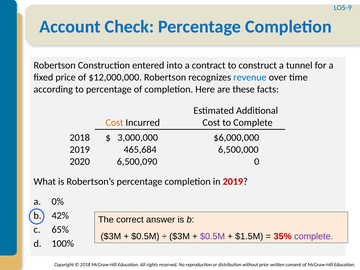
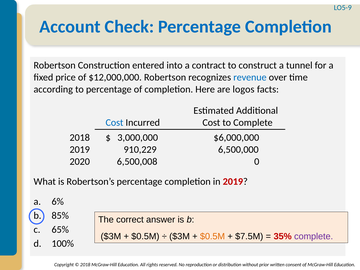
these: these -> logos
Cost at (114, 122) colour: orange -> blue
465,684: 465,684 -> 910,229
6,500,090: 6,500,090 -> 6,500,008
0%: 0% -> 6%
42%: 42% -> 85%
$0.5M at (212, 236) colour: purple -> orange
$1.5M: $1.5M -> $7.5M
